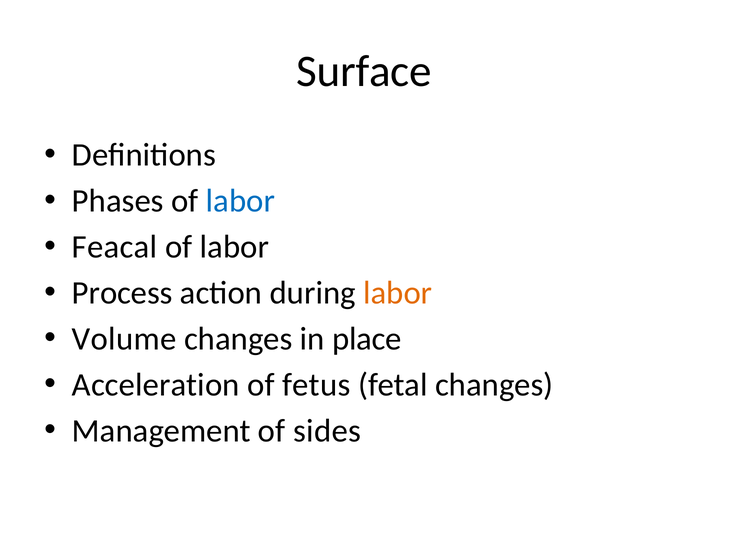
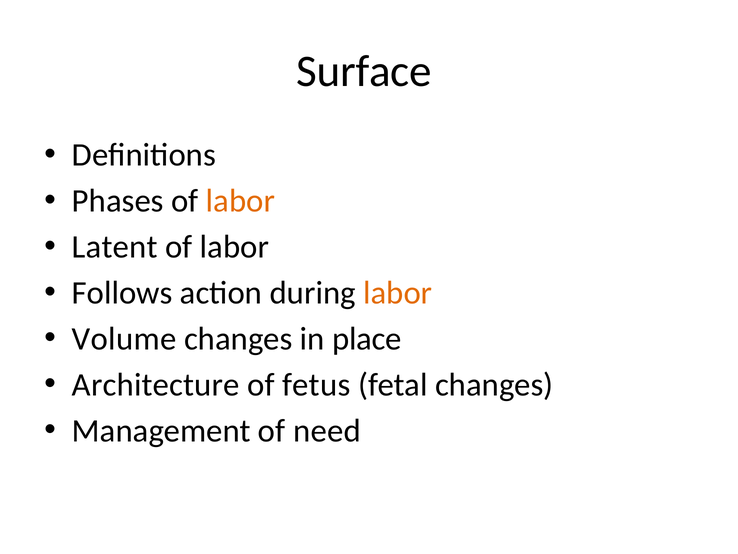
labor at (240, 201) colour: blue -> orange
Feacal: Feacal -> Latent
Process: Process -> Follows
Acceleration: Acceleration -> Architecture
sides: sides -> need
